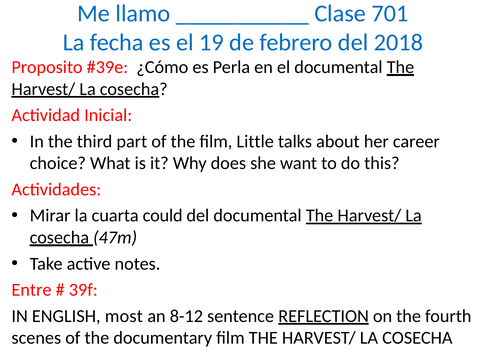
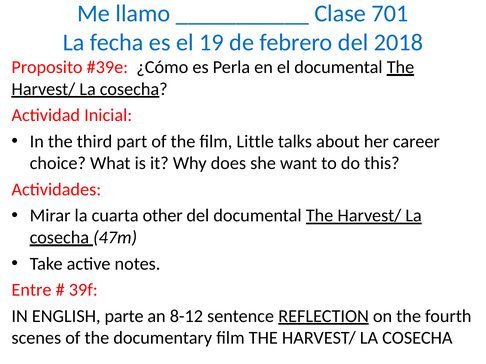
could: could -> other
most: most -> parte
